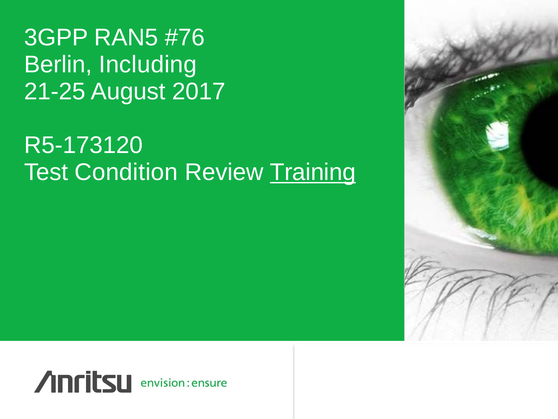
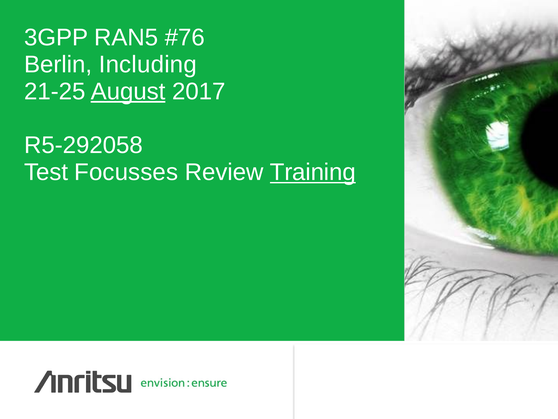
August underline: none -> present
R5-173120: R5-173120 -> R5-292058
Condition: Condition -> Focusses
